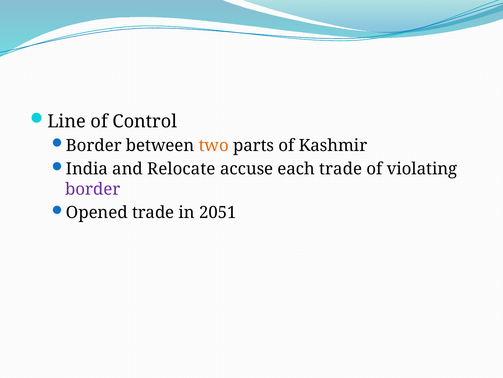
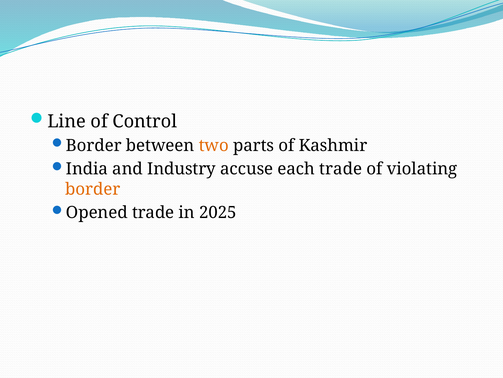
Relocate: Relocate -> Industry
border at (93, 189) colour: purple -> orange
2051: 2051 -> 2025
